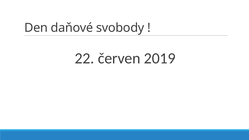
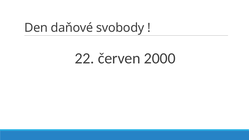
2019: 2019 -> 2000
